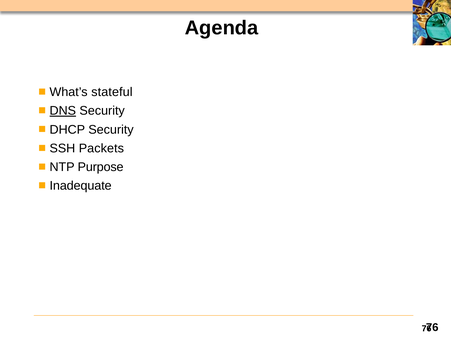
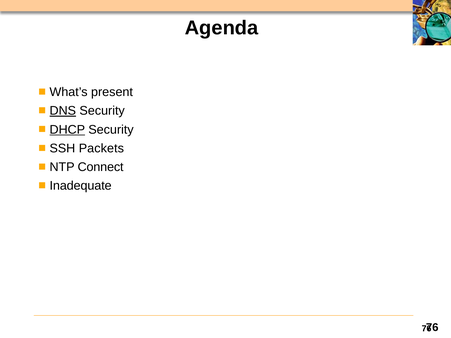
stateful: stateful -> present
DHCP underline: none -> present
Purpose: Purpose -> Connect
